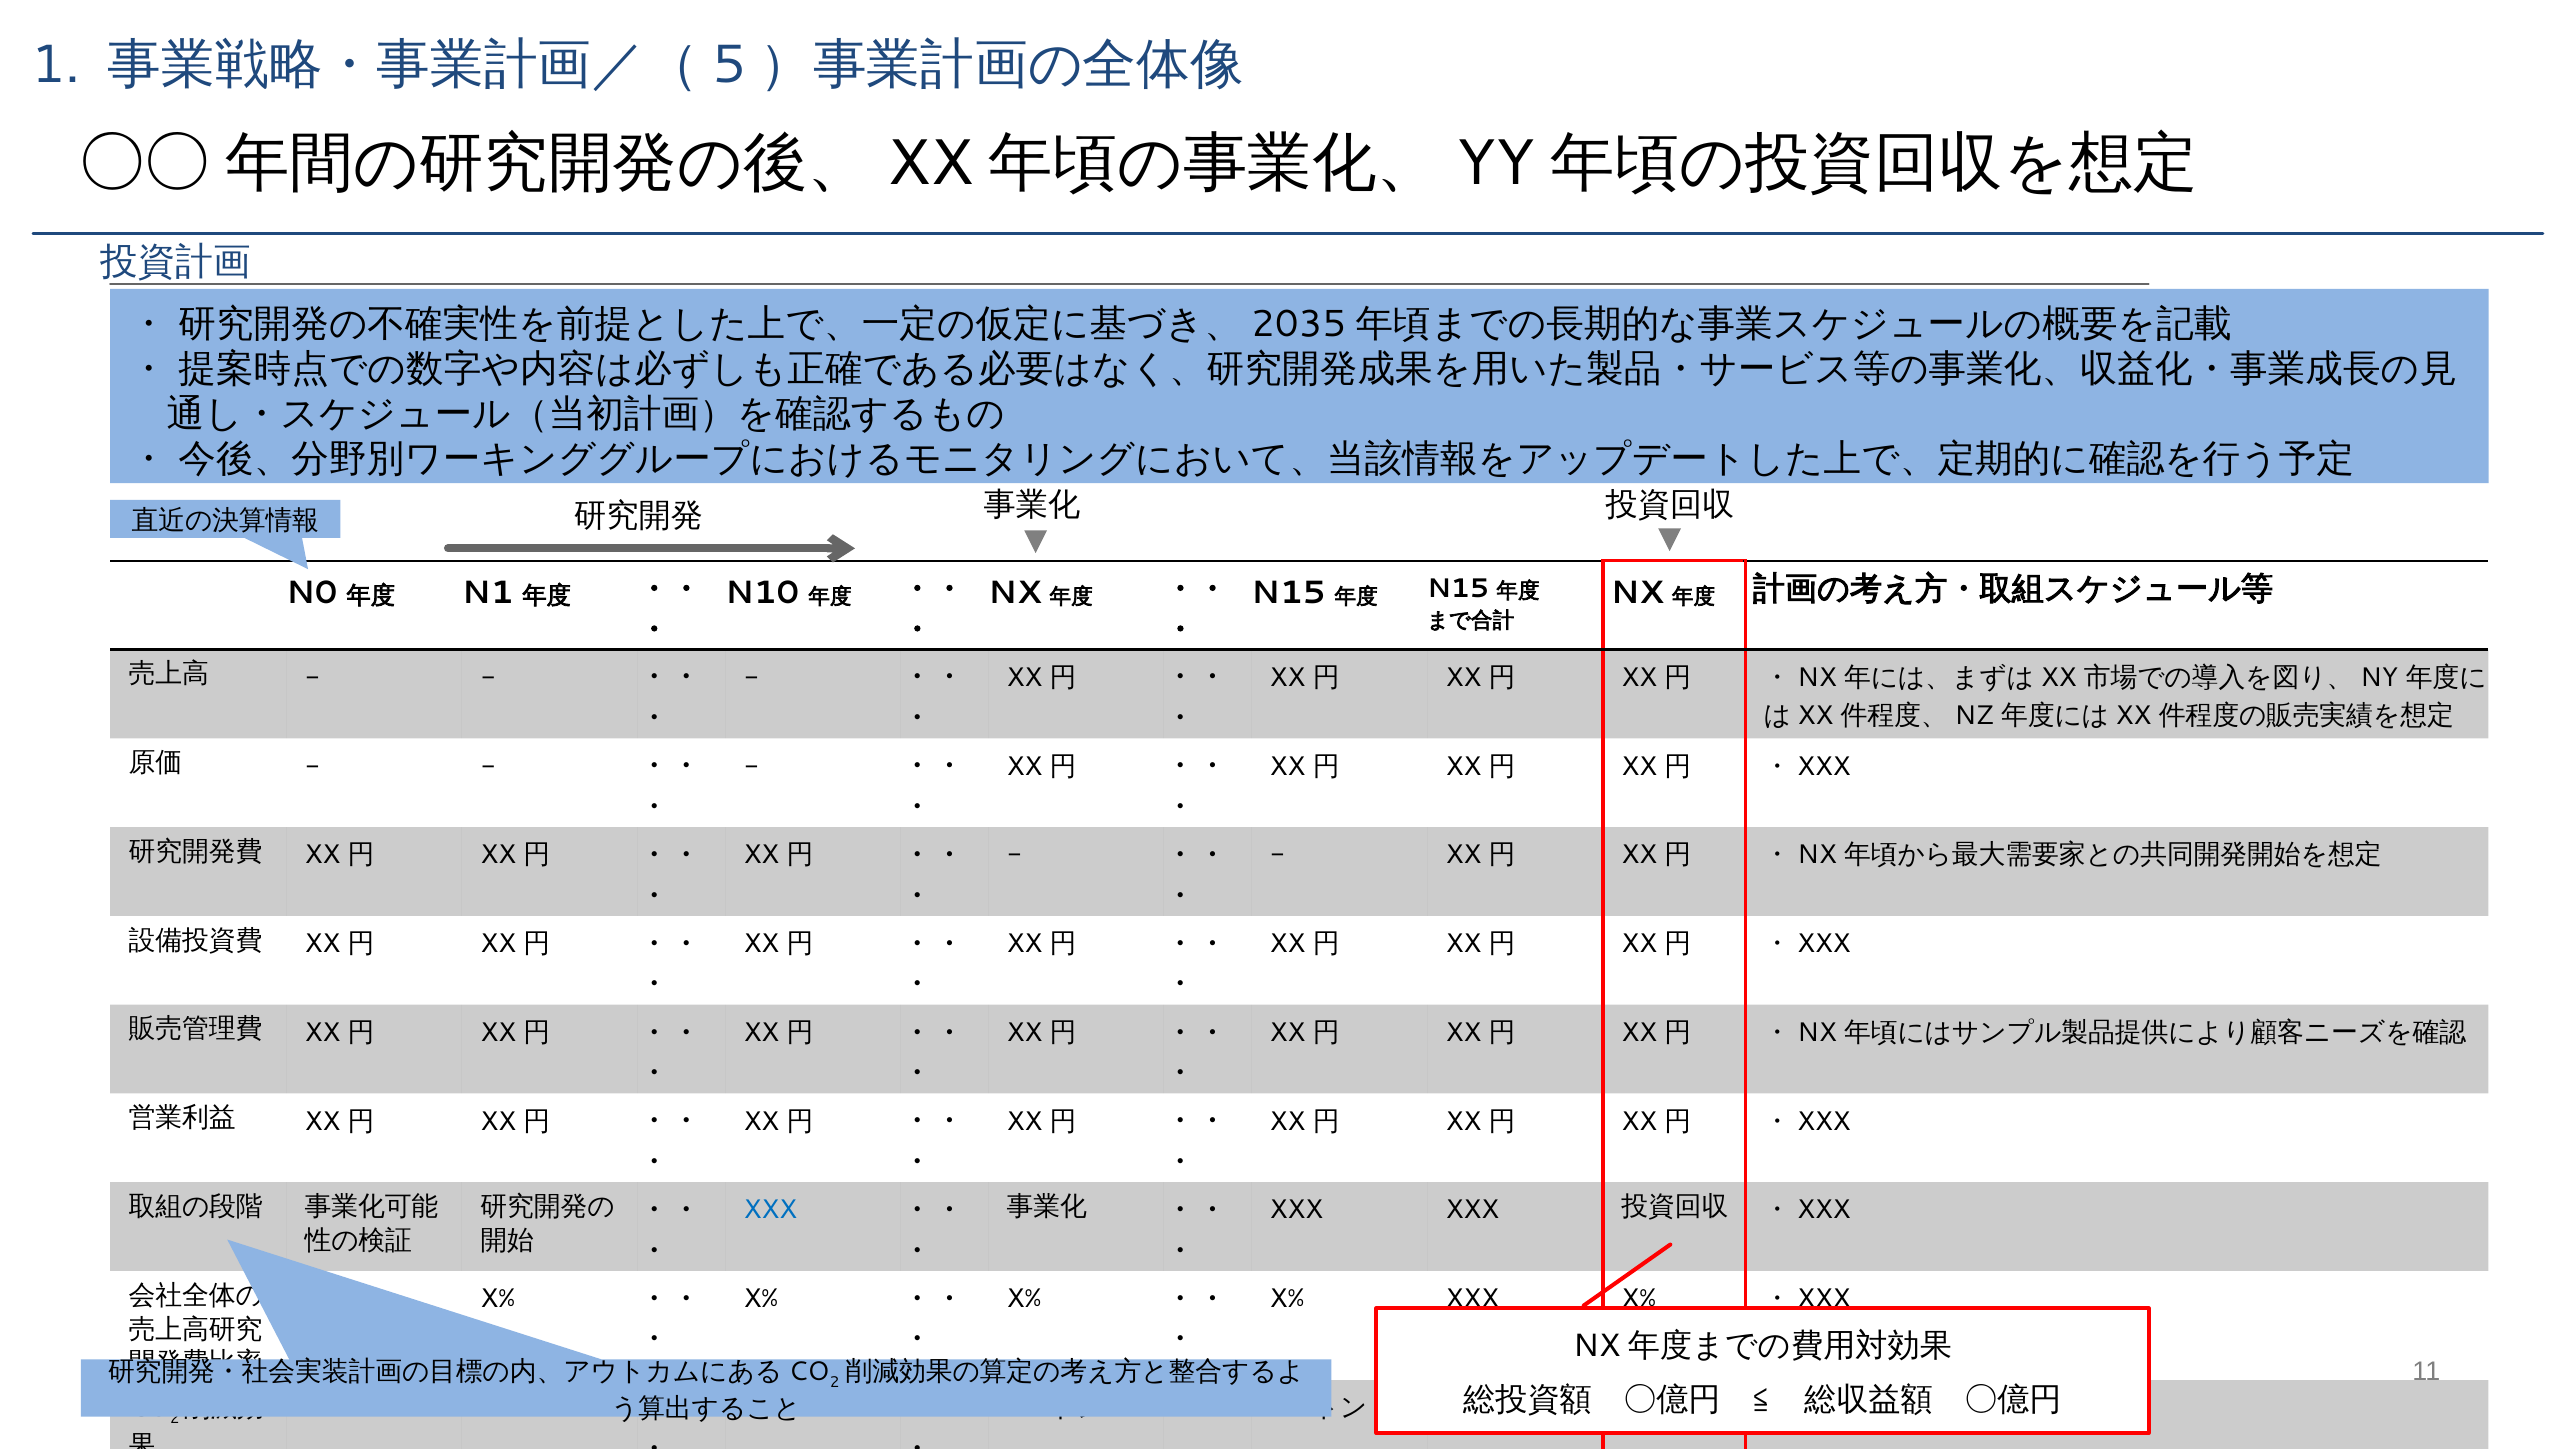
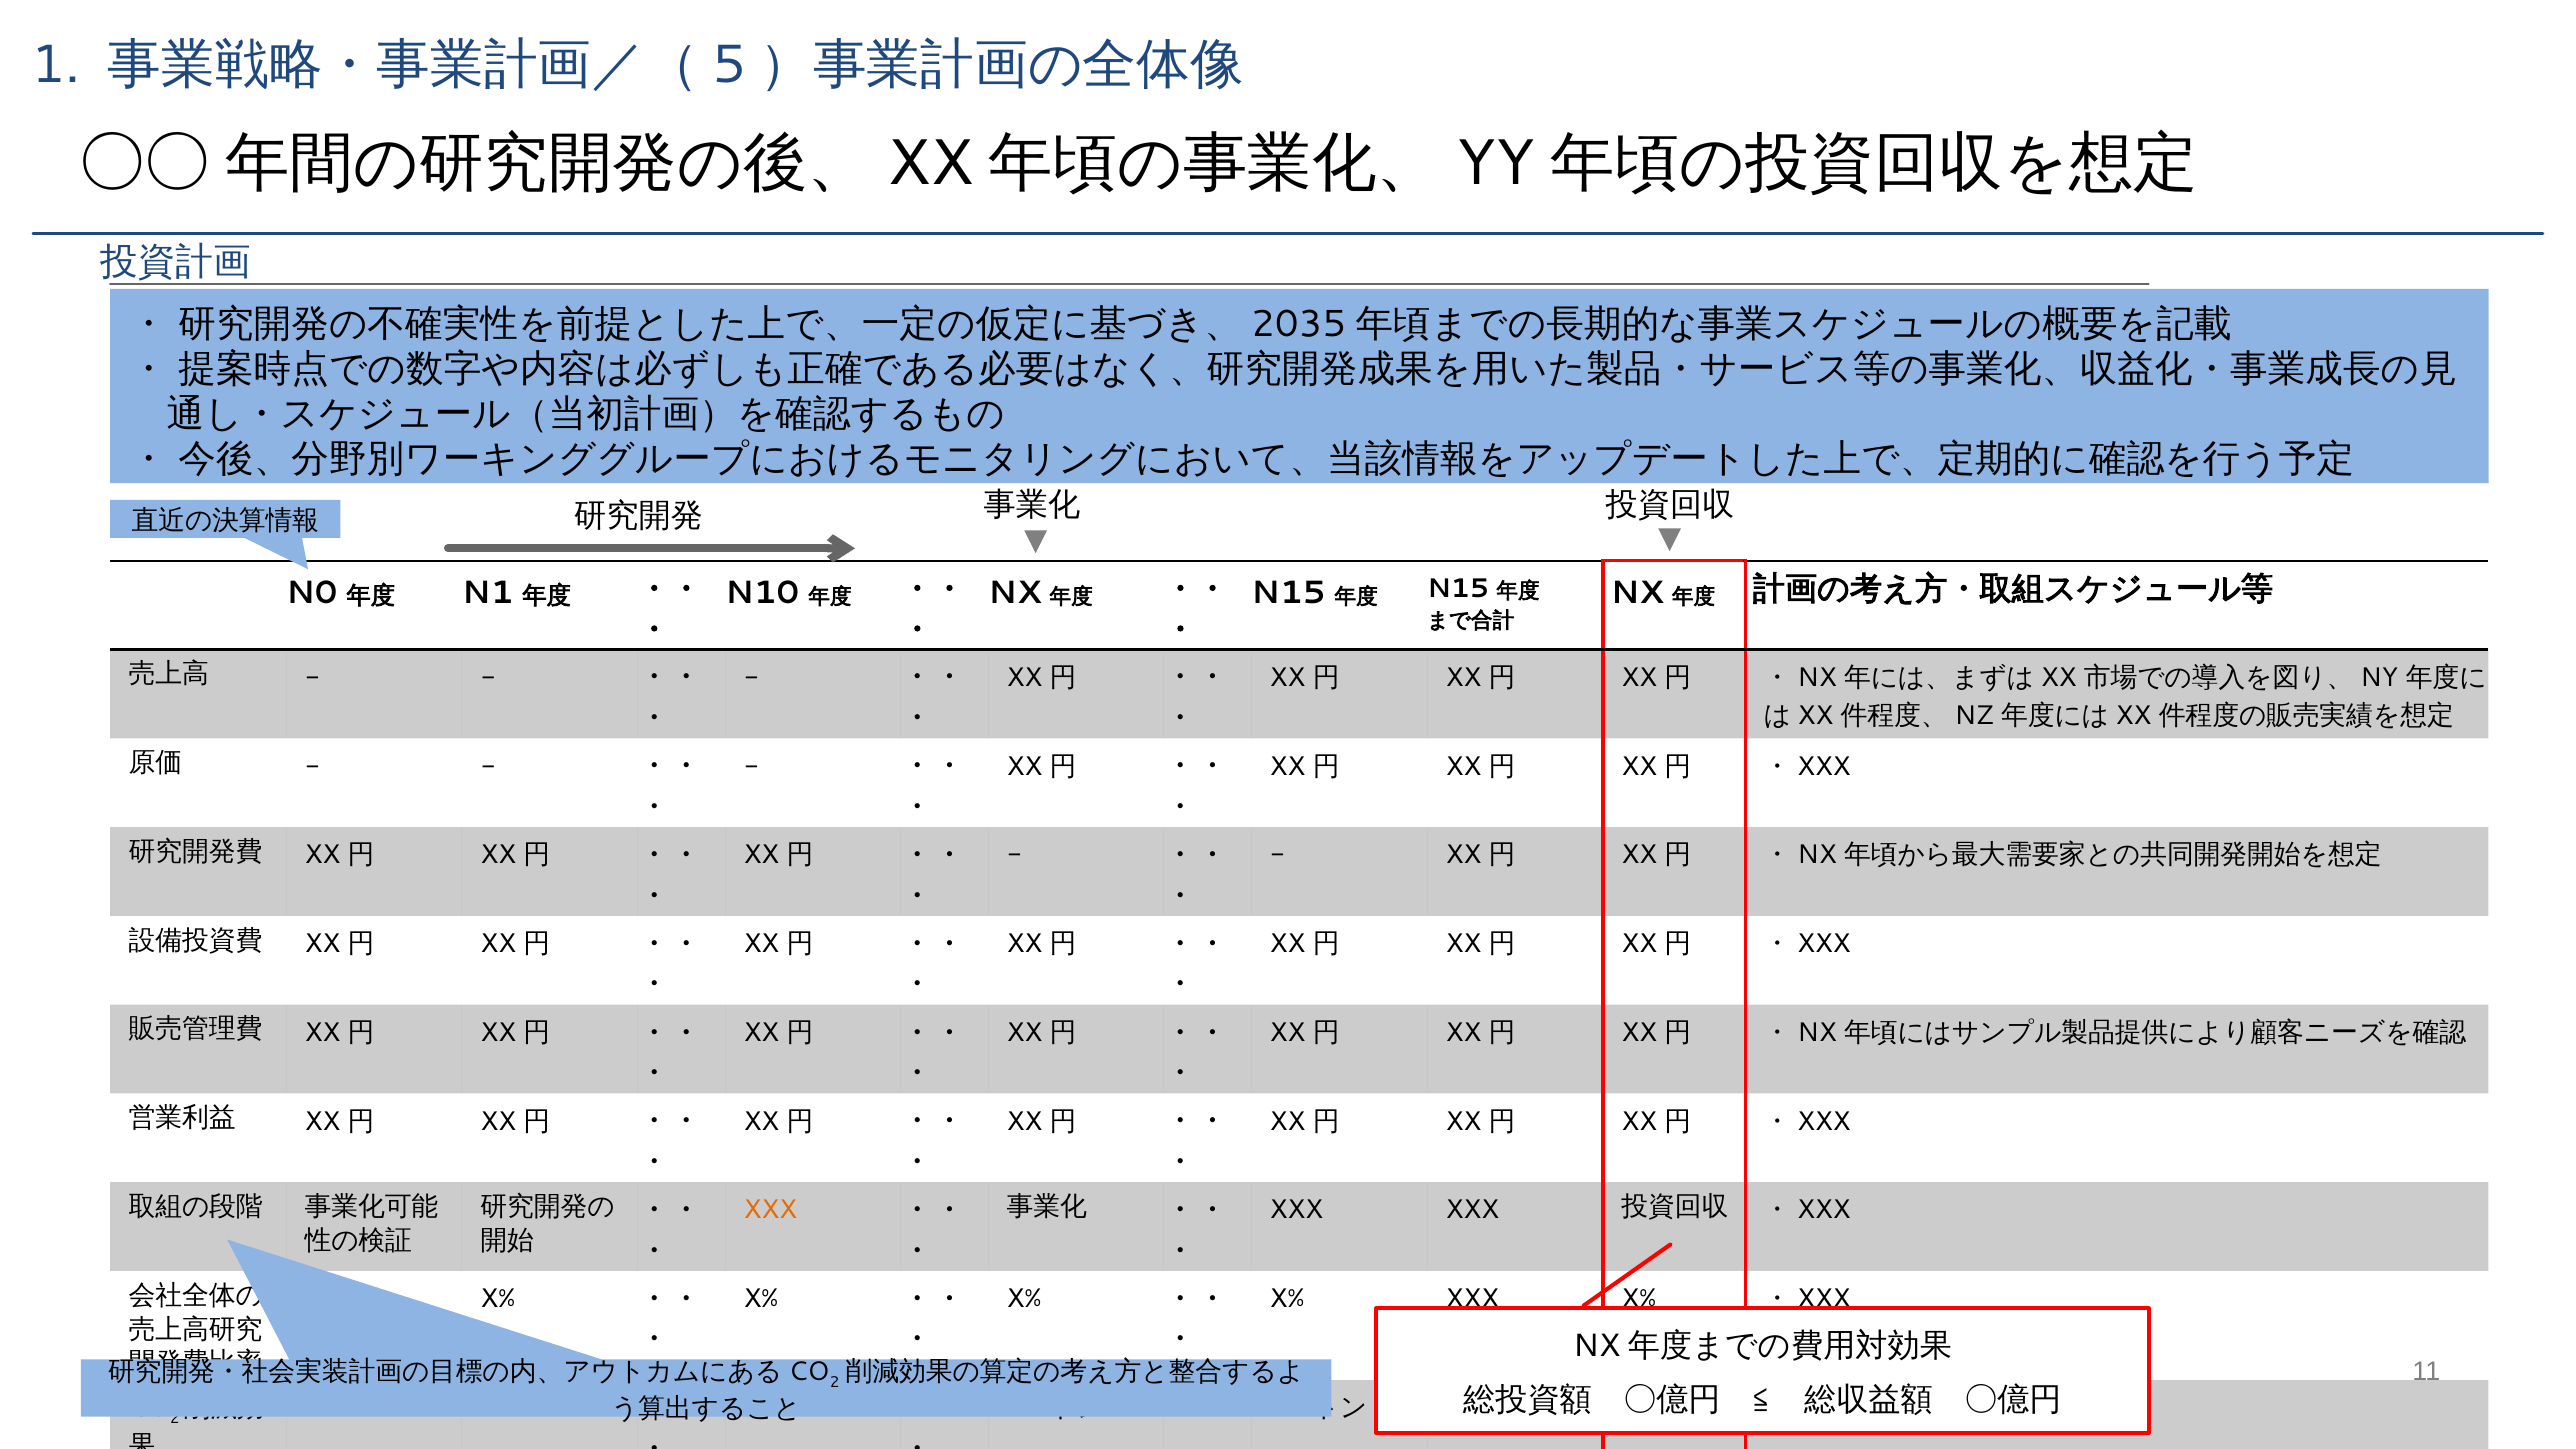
XXX at (770, 1210) colour: blue -> orange
